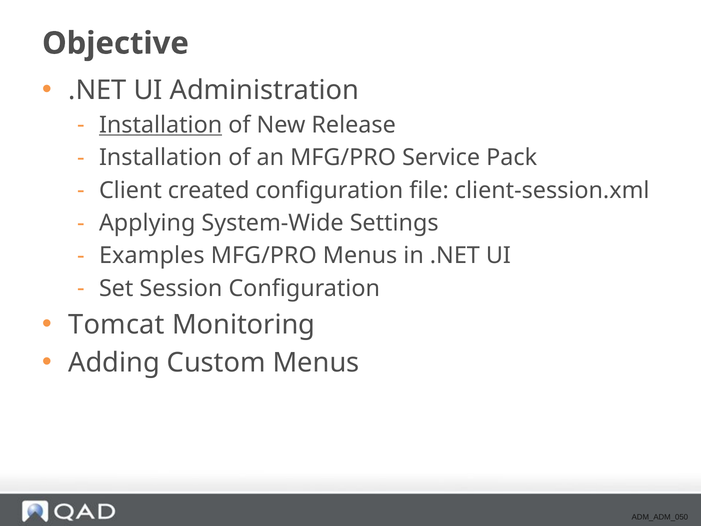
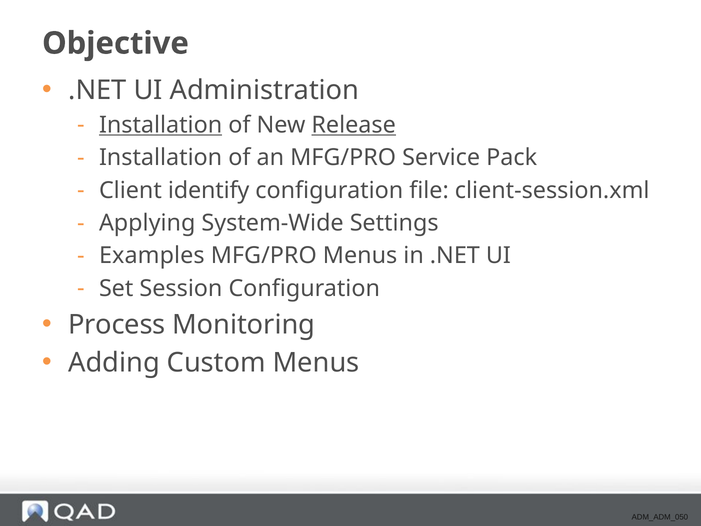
Release underline: none -> present
created: created -> identify
Tomcat: Tomcat -> Process
